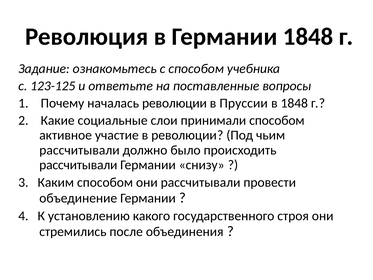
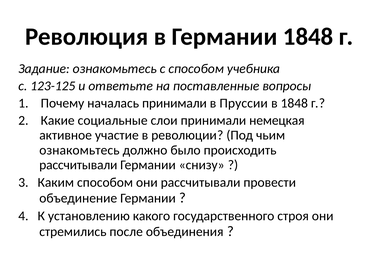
началась революции: революции -> принимали
принимали способом: способом -> немецкая
рассчитывали at (79, 150): рассчитывали -> ознакомьтесь
